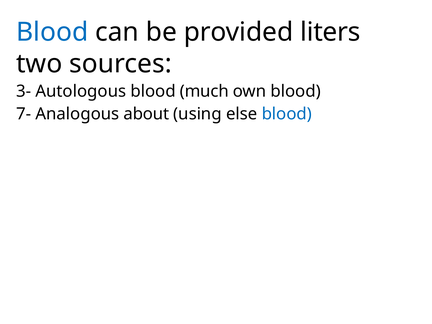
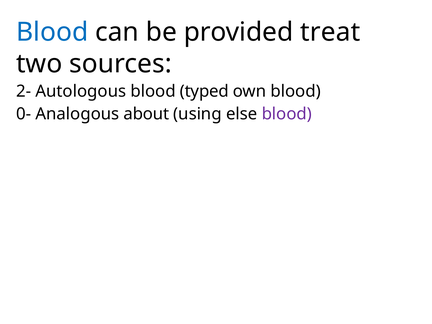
liters: liters -> treat
3-: 3- -> 2-
much: much -> typed
7-: 7- -> 0-
blood at (287, 114) colour: blue -> purple
